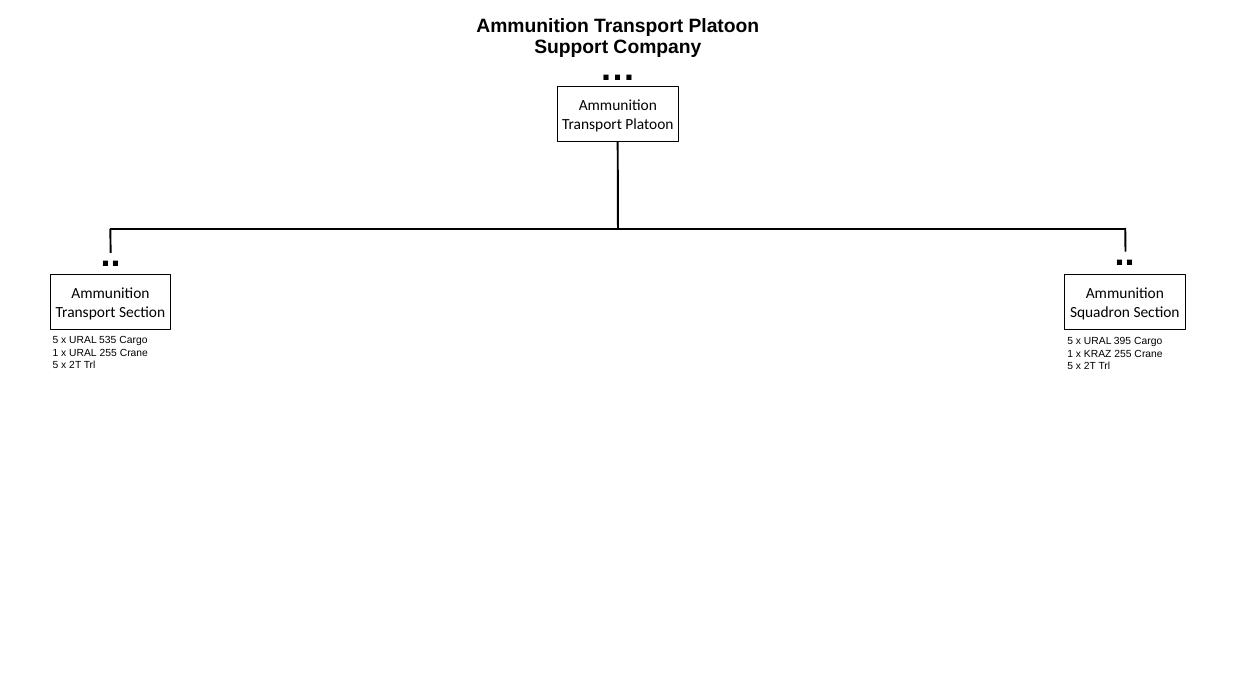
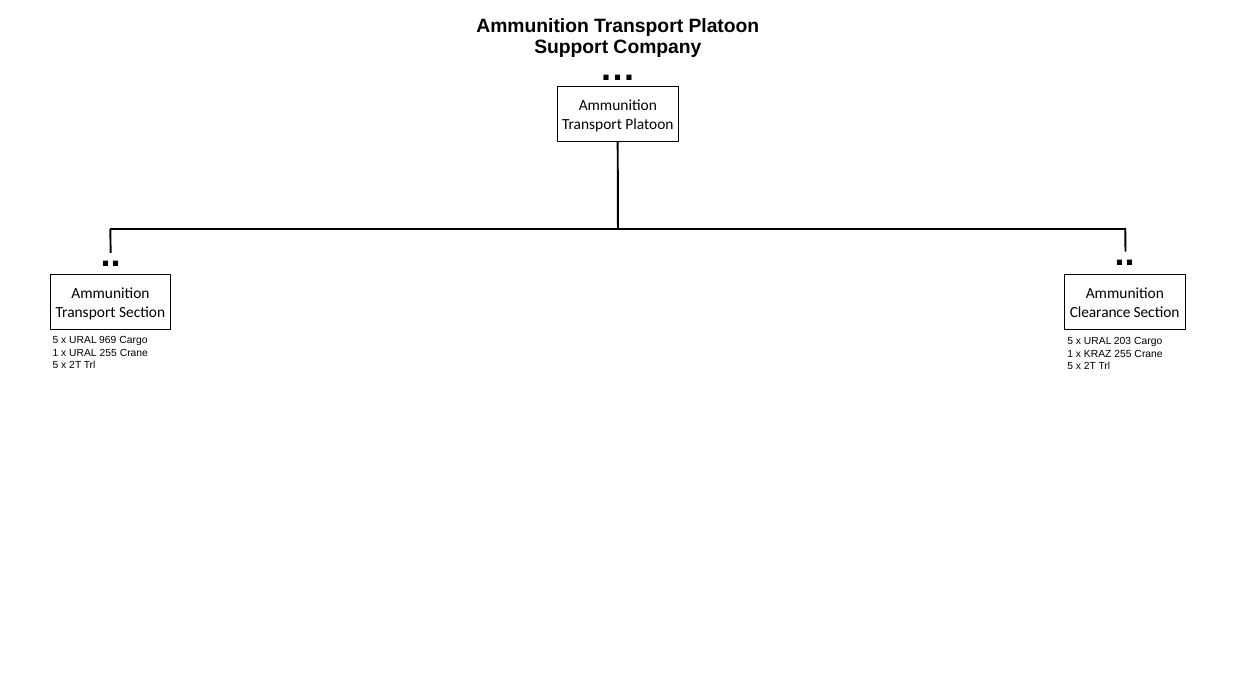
Squadron: Squadron -> Clearance
535: 535 -> 969
395: 395 -> 203
